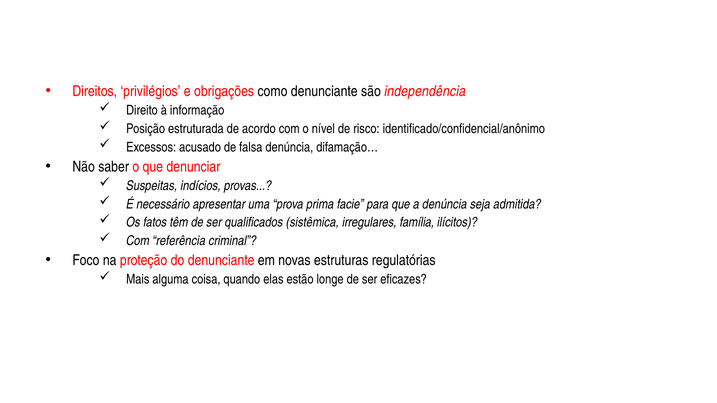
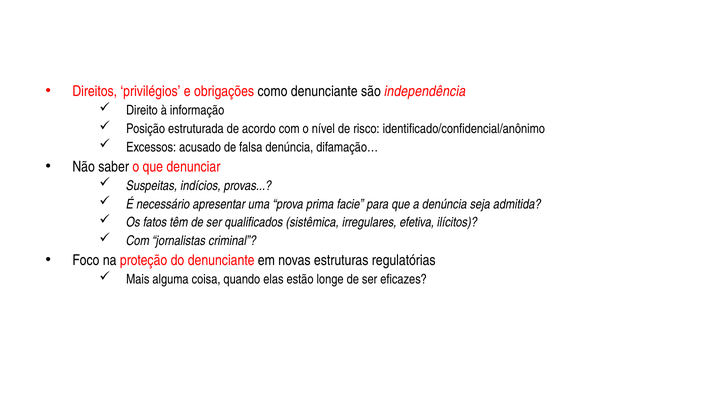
família: família -> efetiva
referência: referência -> jornalistas
